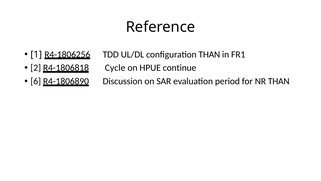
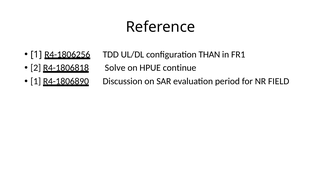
Cycle: Cycle -> Solve
6 at (36, 81): 6 -> 1
NR THAN: THAN -> FIELD
